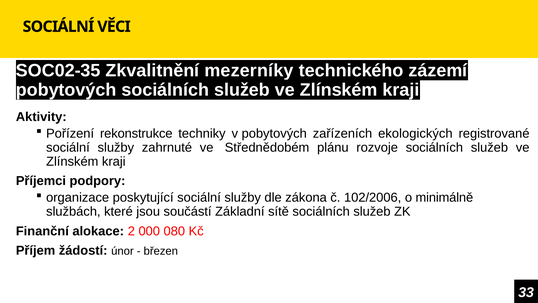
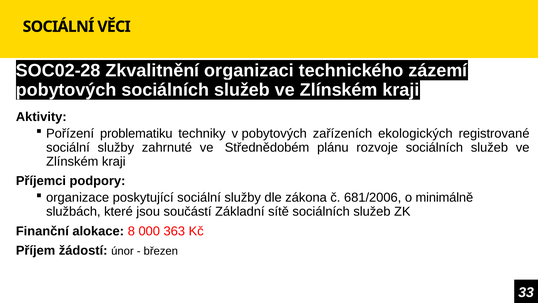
SOC02-35: SOC02-35 -> SOC02-28
mezerníky: mezerníky -> organizaci
rekonstrukce: rekonstrukce -> problematiku
102/2006: 102/2006 -> 681/2006
2: 2 -> 8
080: 080 -> 363
